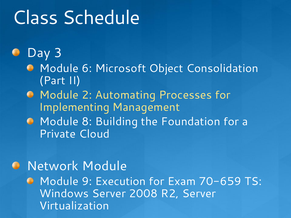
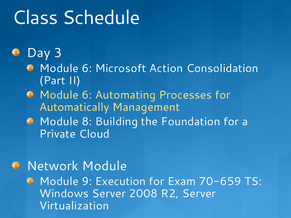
Object: Object -> Action
2 at (87, 95): 2 -> 6
Implementing: Implementing -> Automatically
